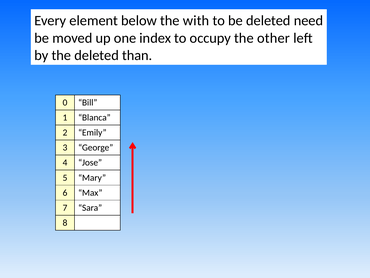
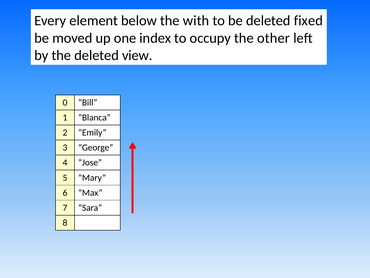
need: need -> fixed
than: than -> view
